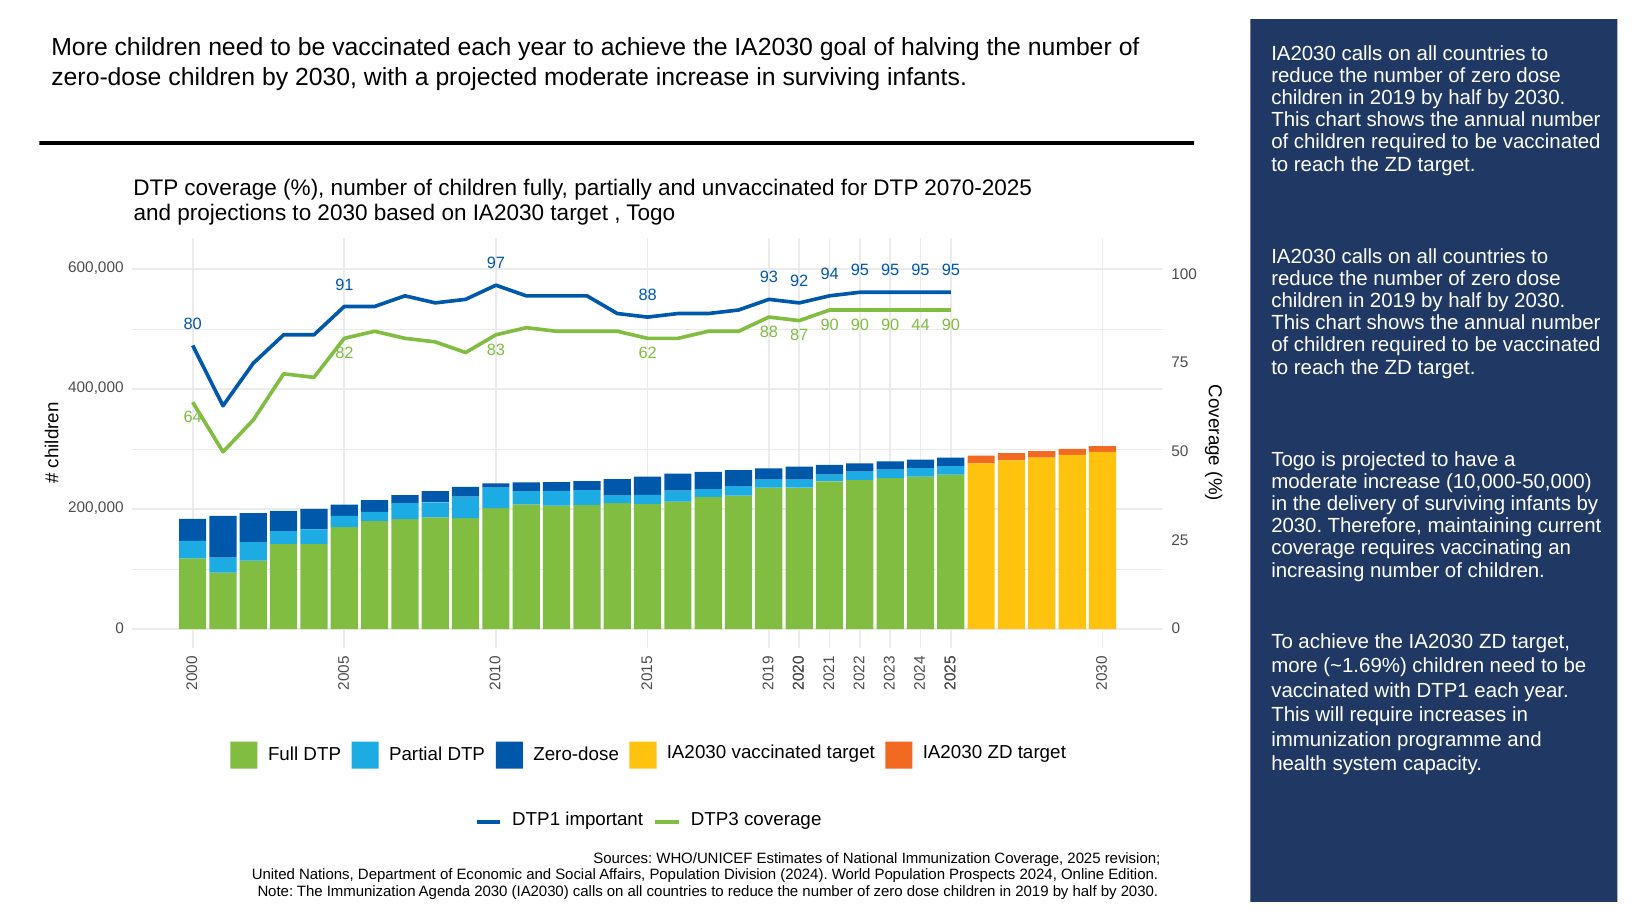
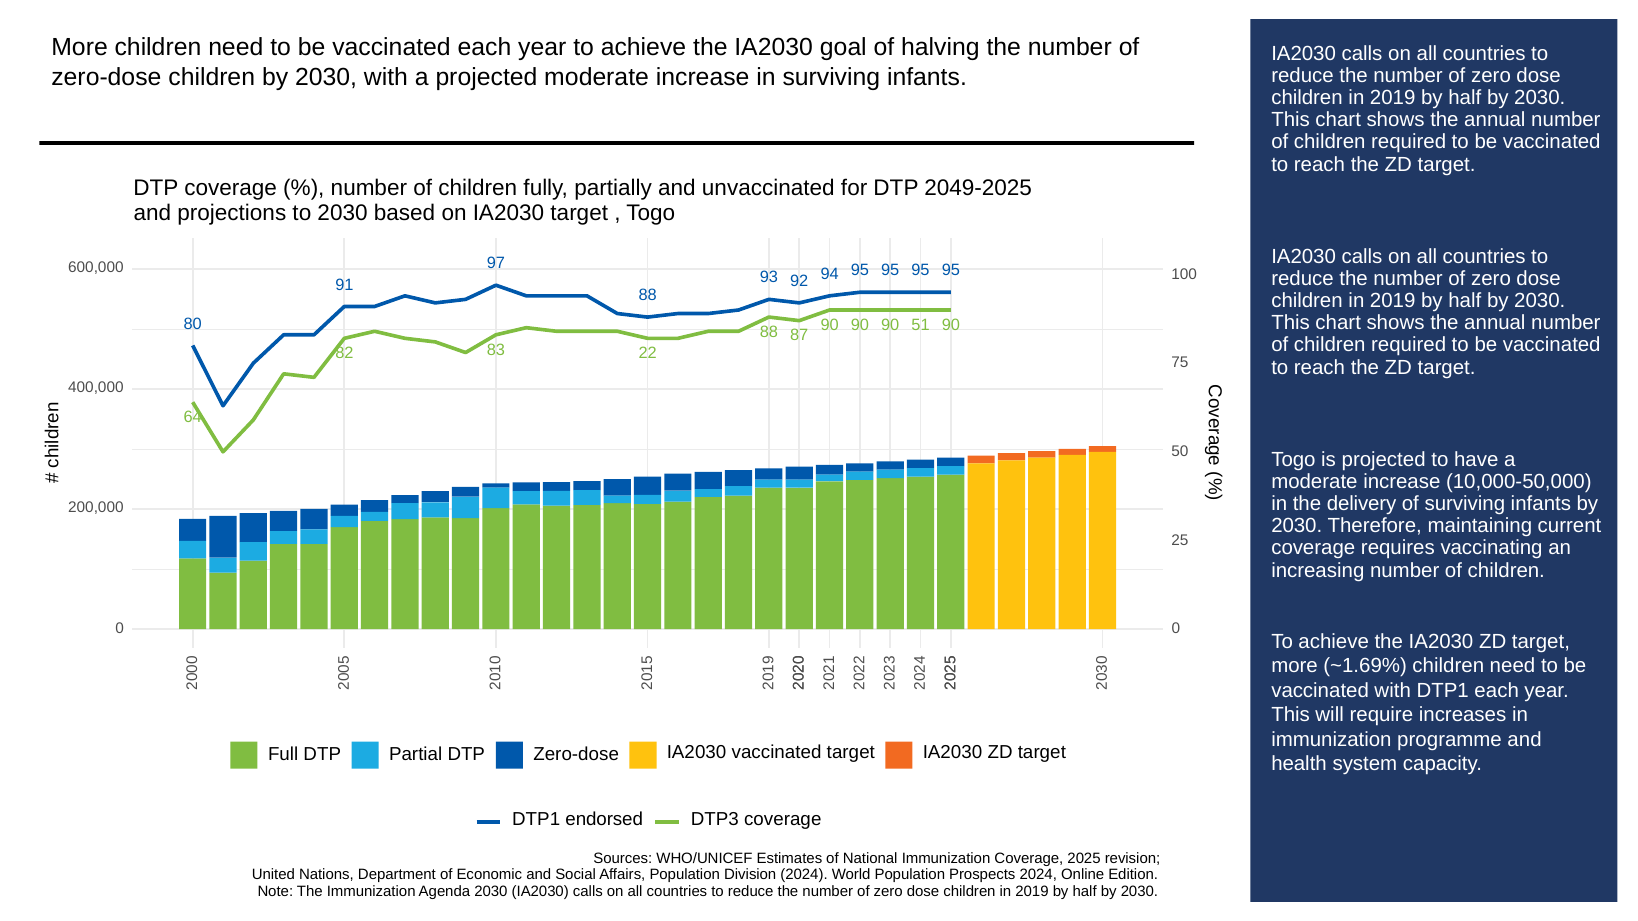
2070-2025: 2070-2025 -> 2049-2025
44: 44 -> 51
62: 62 -> 22
important: important -> endorsed
